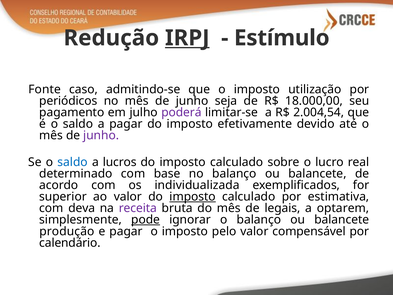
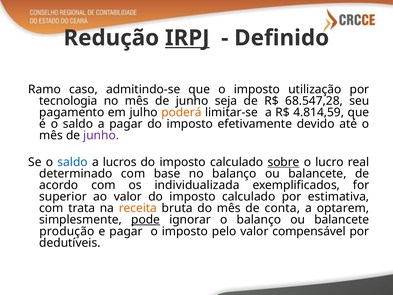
Estímulo: Estímulo -> Definido
Fonte: Fonte -> Ramo
periódicos: periódicos -> tecnologia
18.000,00: 18.000,00 -> 68.547,28
poderá colour: purple -> orange
2.004,54: 2.004,54 -> 4.814,59
sobre underline: none -> present
imposto at (193, 197) underline: present -> none
deva: deva -> trata
receita colour: purple -> orange
legais: legais -> conta
calendário: calendário -> dedutíveis
